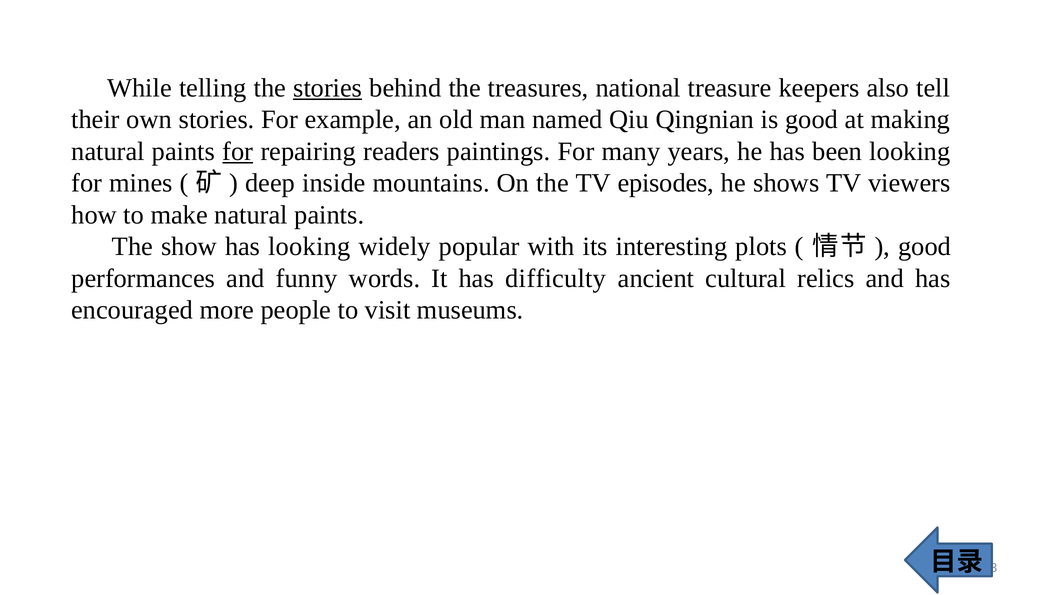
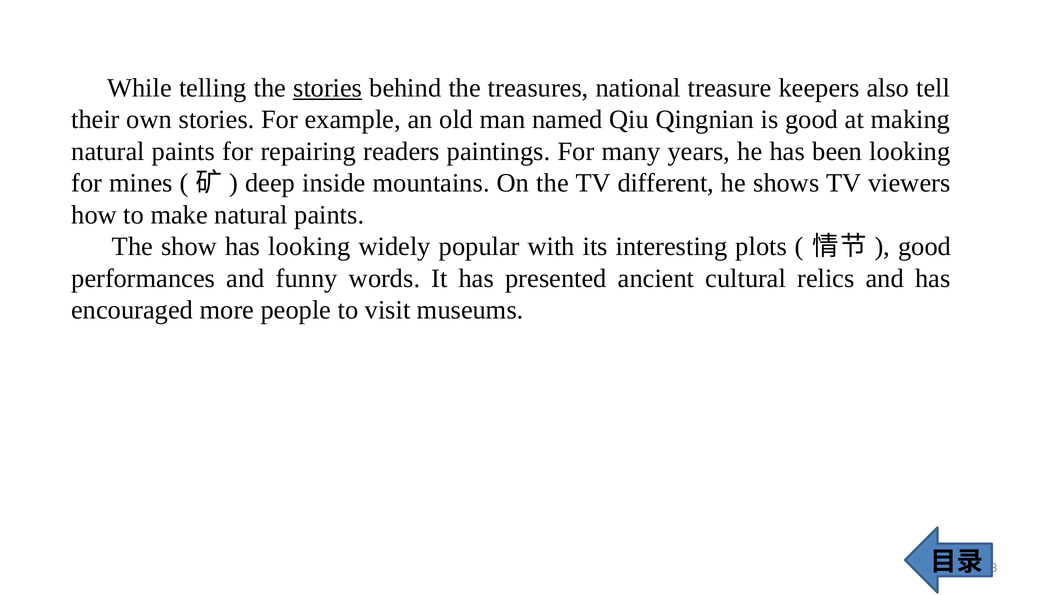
for at (238, 151) underline: present -> none
episodes: episodes -> different
difficulty: difficulty -> presented
